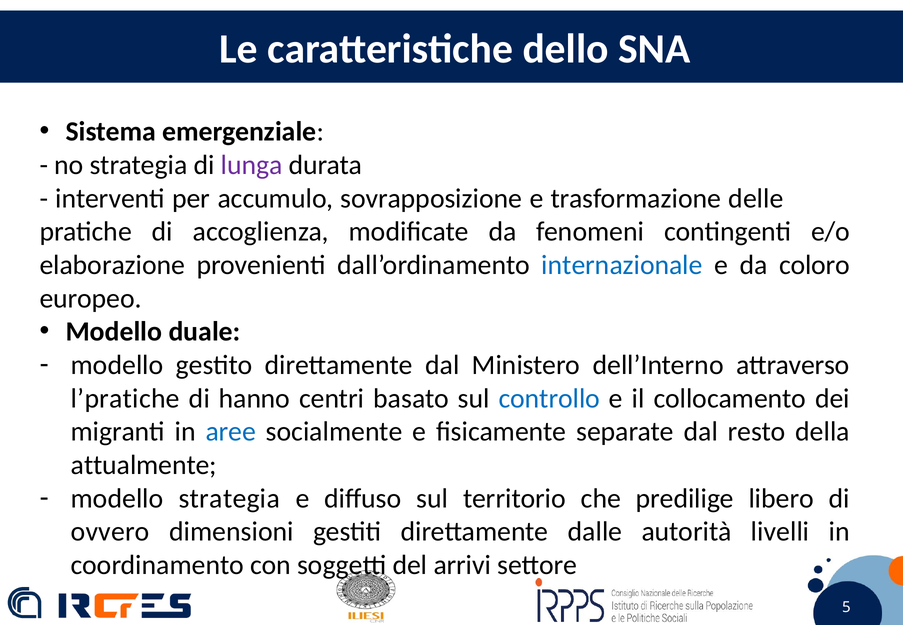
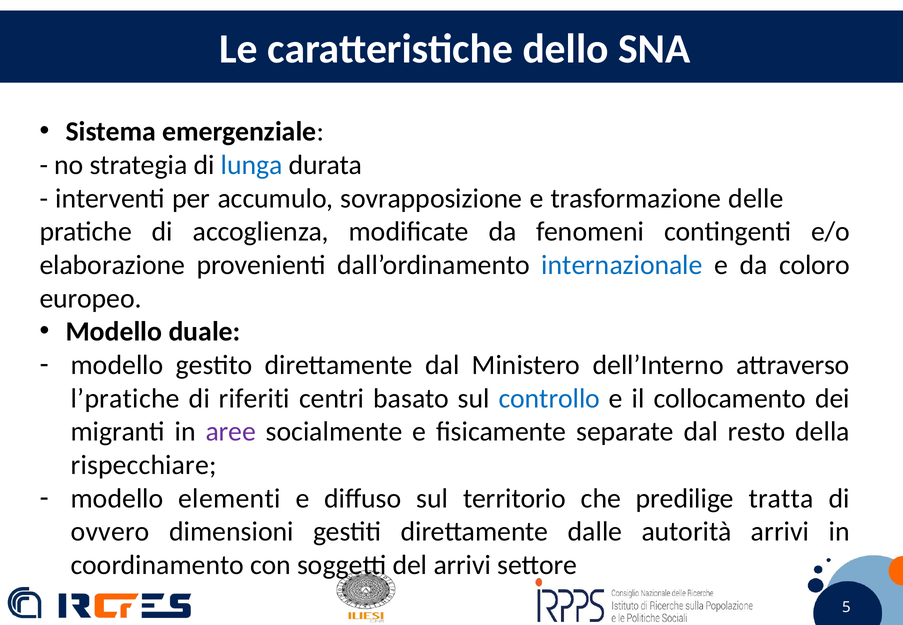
lunga colour: purple -> blue
hanno: hanno -> riferiti
aree colour: blue -> purple
attualmente: attualmente -> rispecchiare
modello strategia: strategia -> elementi
libero: libero -> tratta
autorità livelli: livelli -> arrivi
